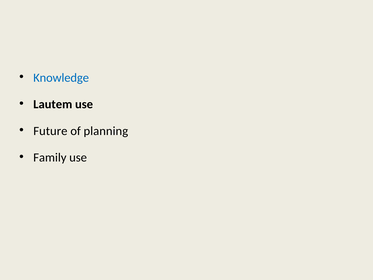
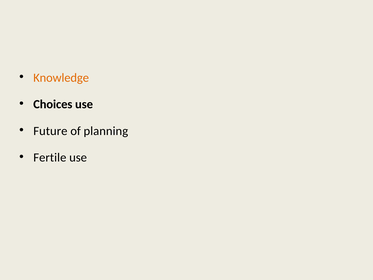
Knowledge colour: blue -> orange
Lautem: Lautem -> Choices
Family: Family -> Fertile
